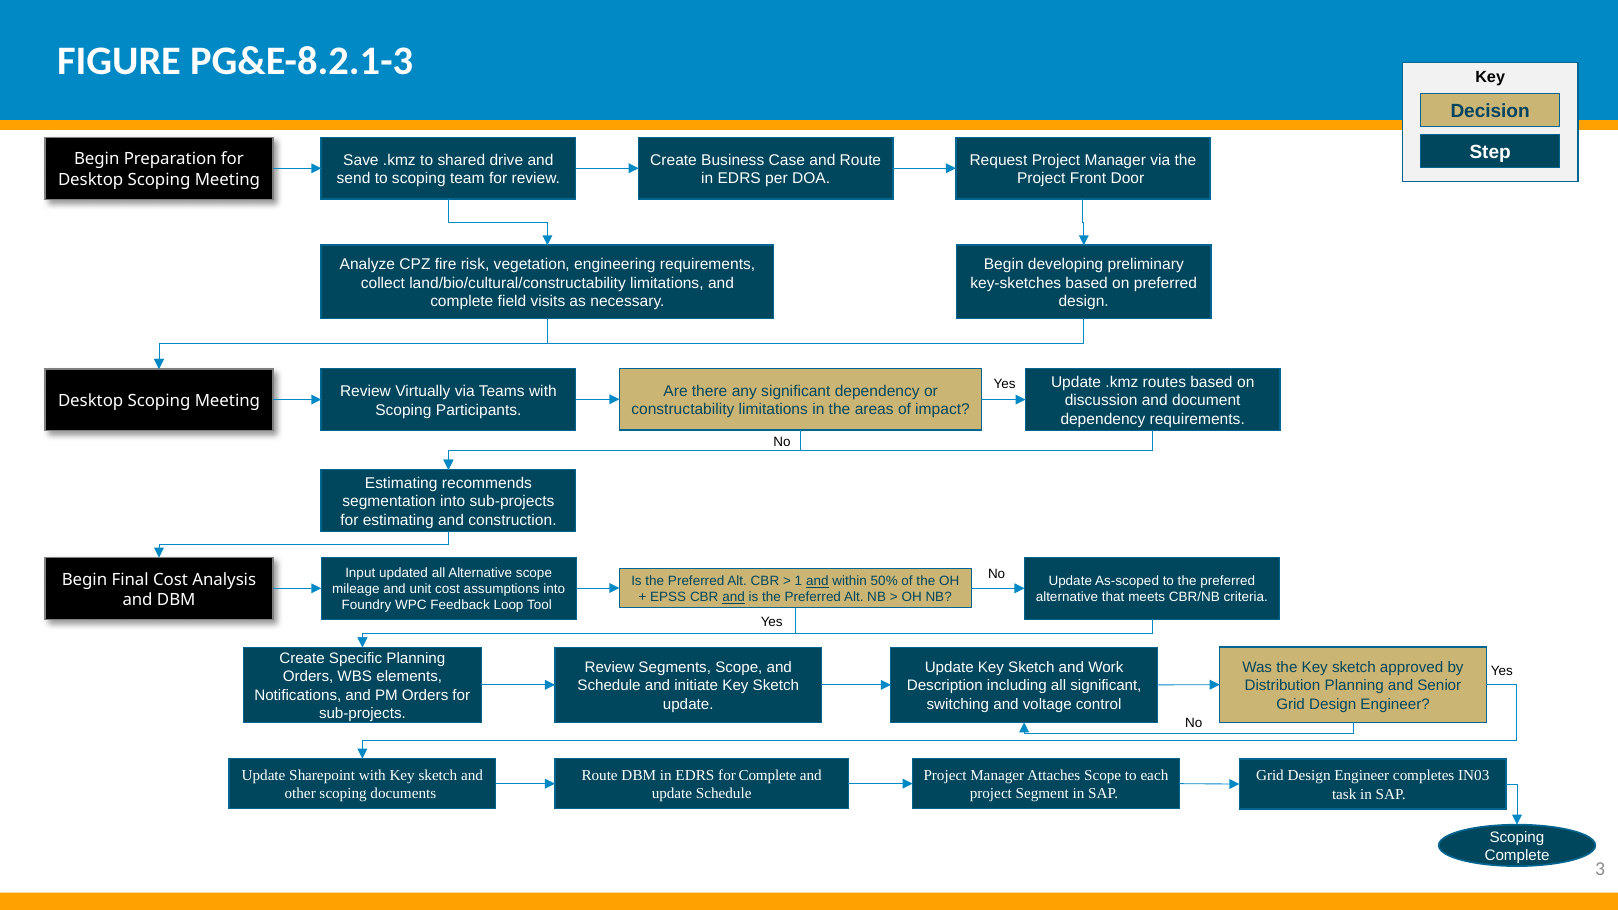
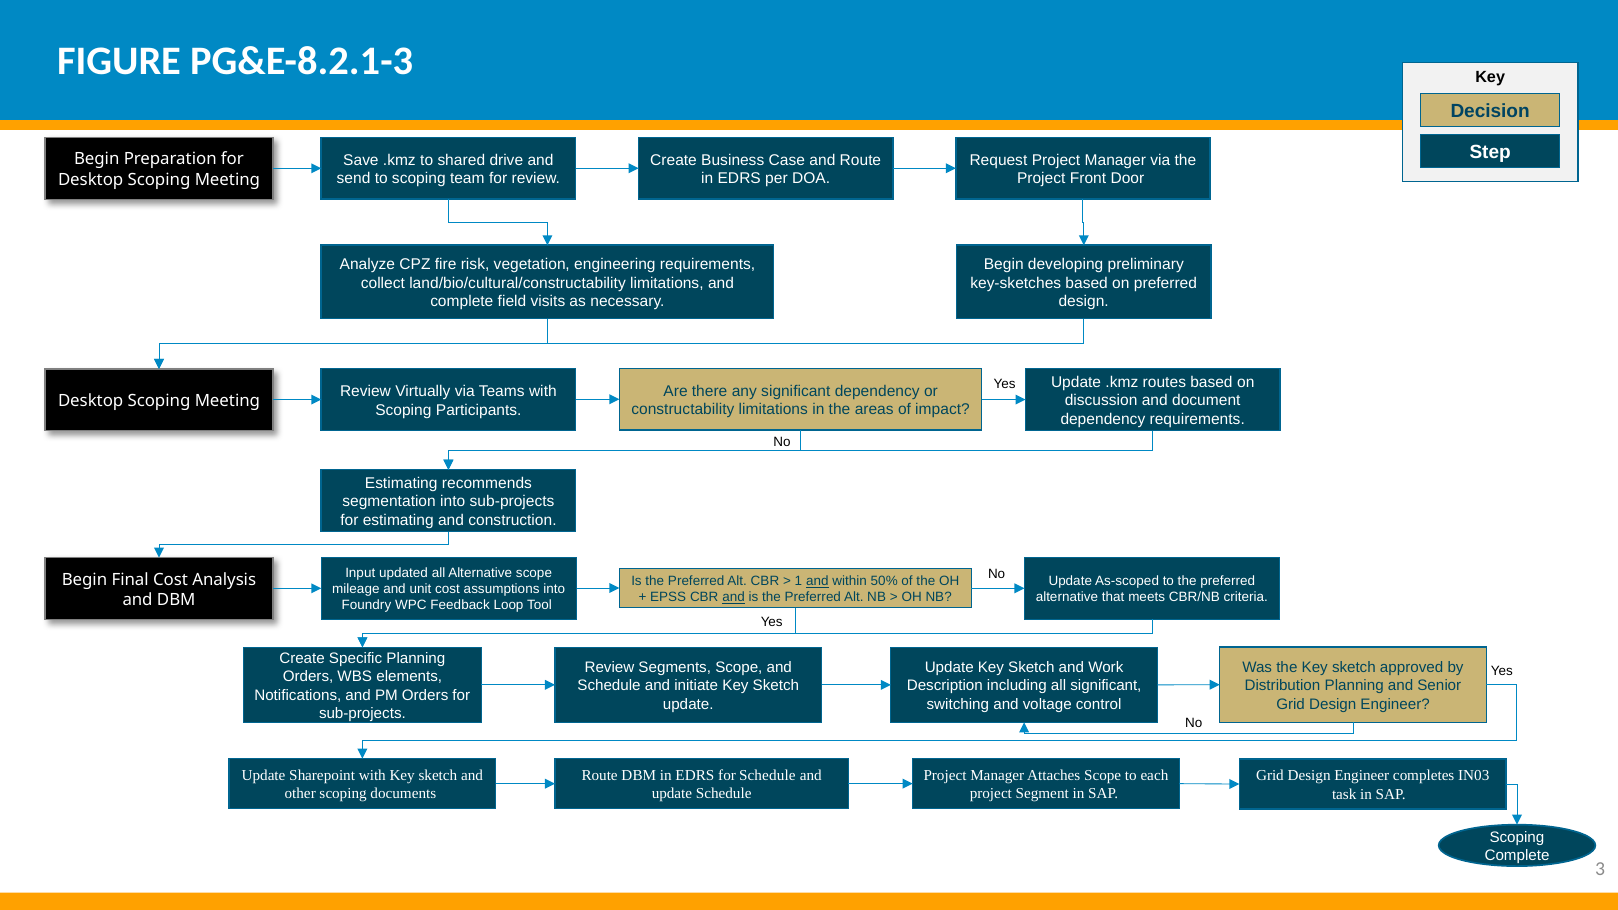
for Complete: Complete -> Schedule
